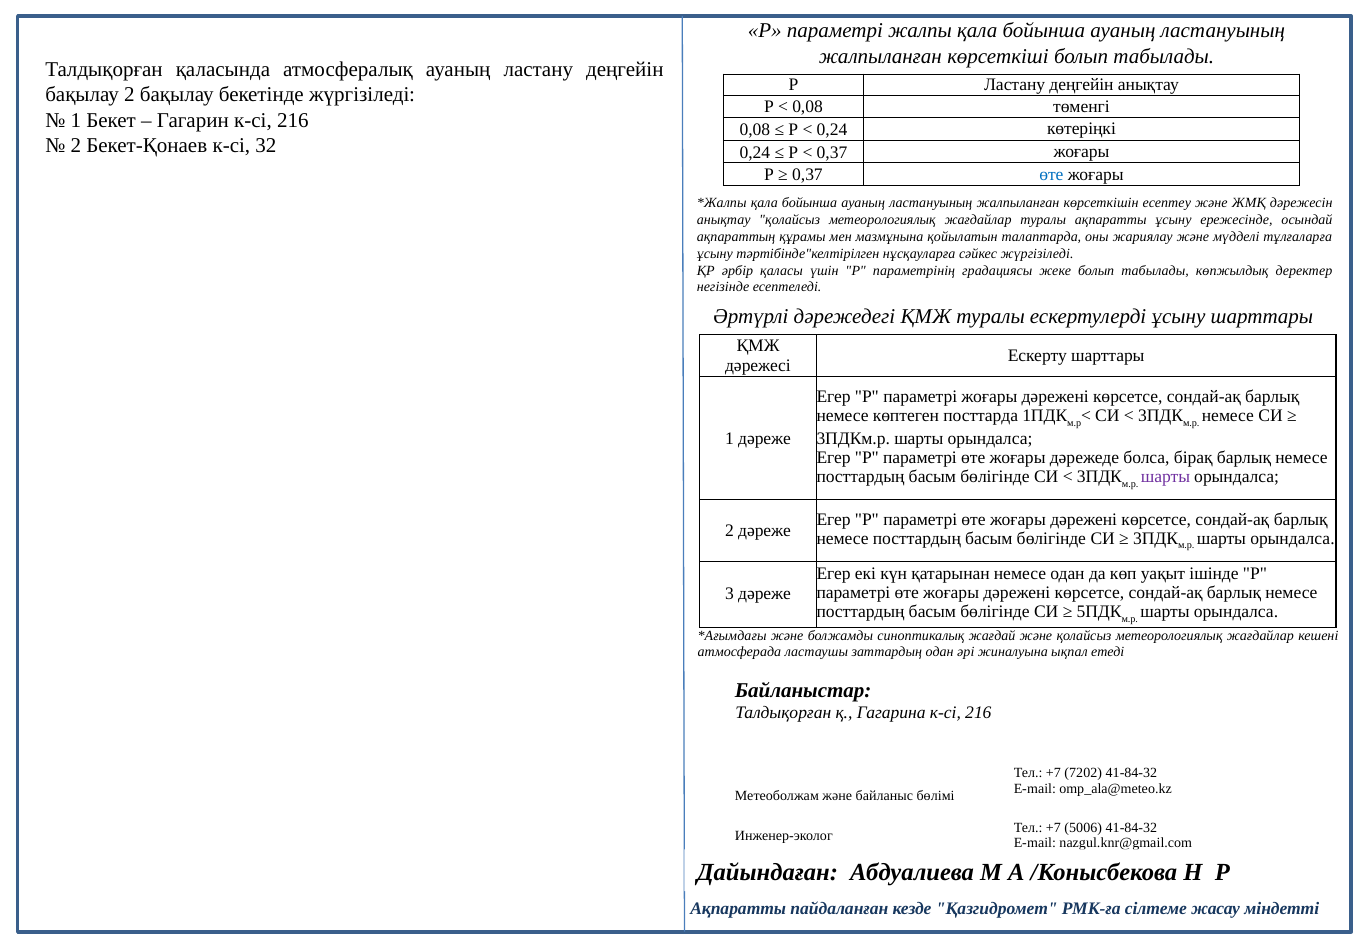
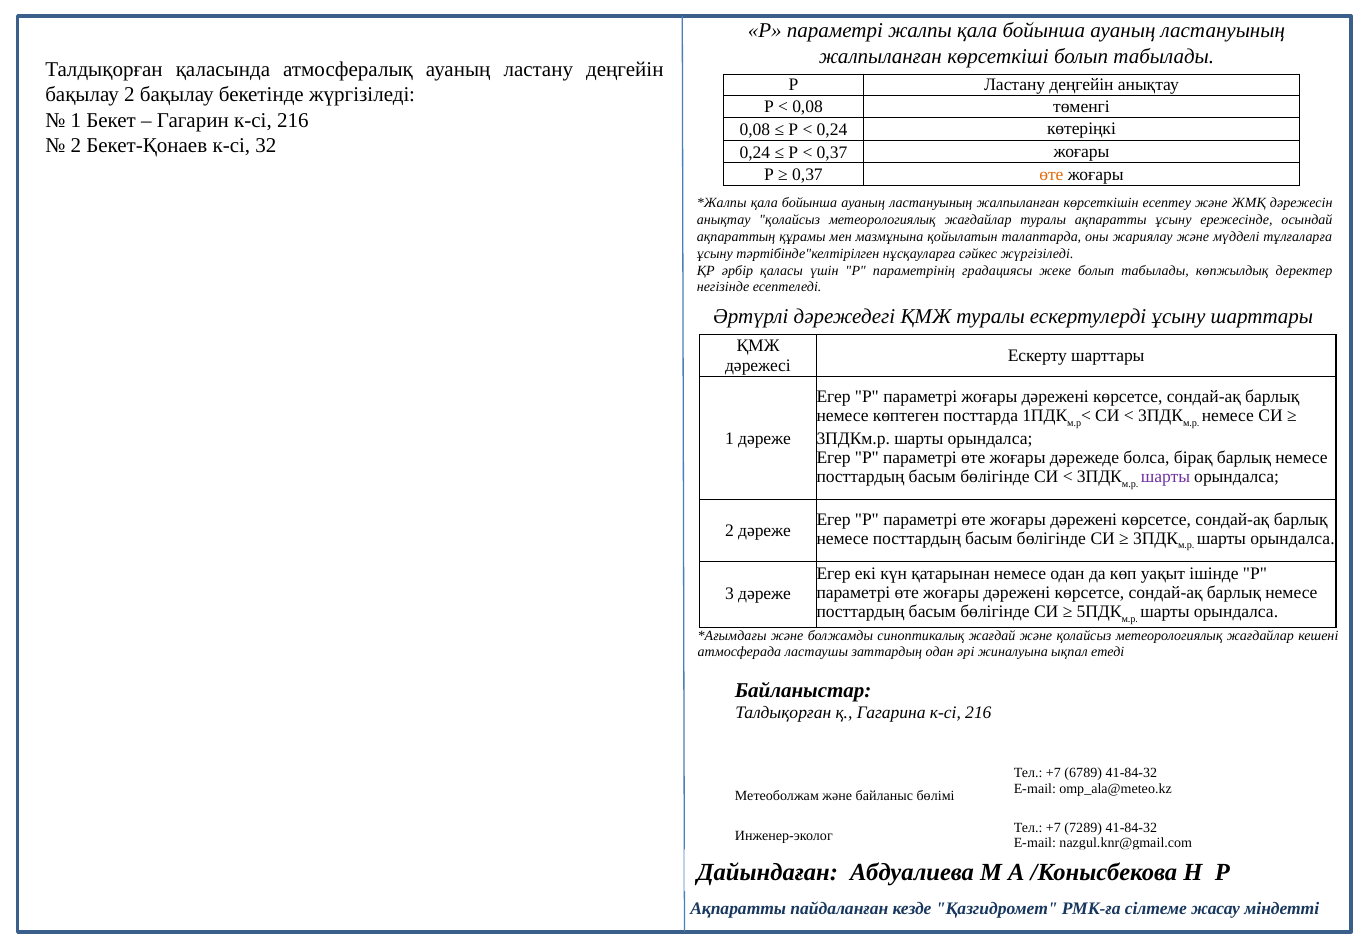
өте at (1051, 174) colour: blue -> orange
7202: 7202 -> 6789
5006: 5006 -> 7289
